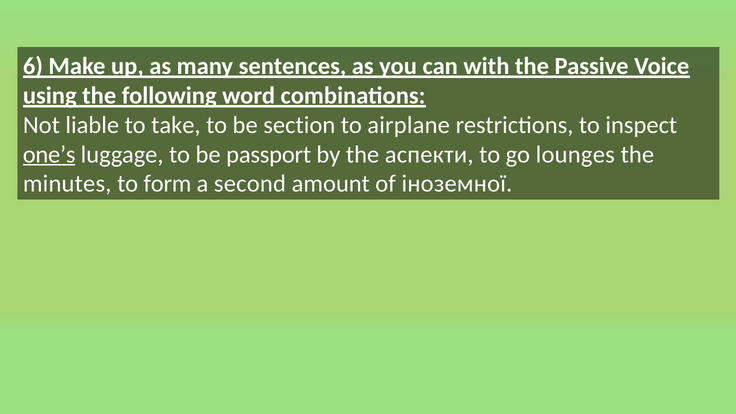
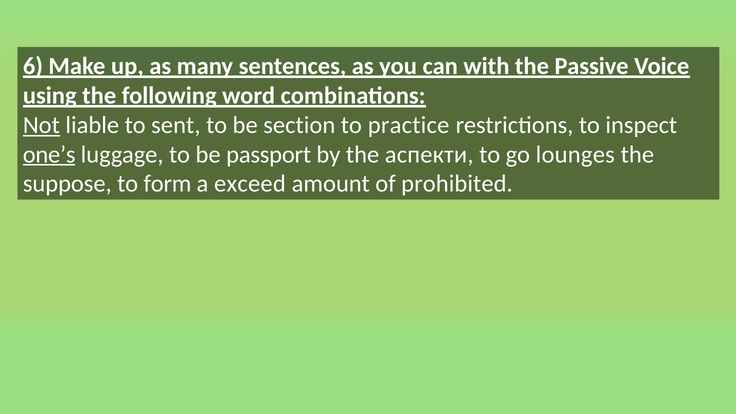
Not underline: none -> present
take: take -> sent
airplane: airplane -> practice
minutes: minutes -> suppose
second: second -> exceed
іноземної: іноземної -> prohibited
